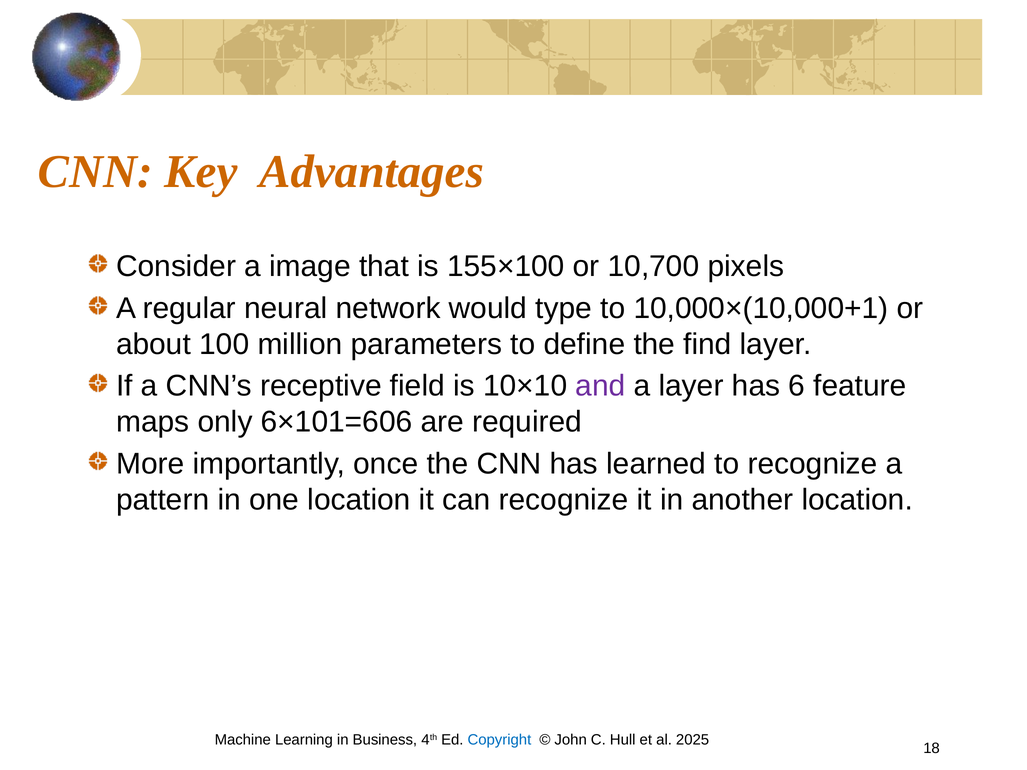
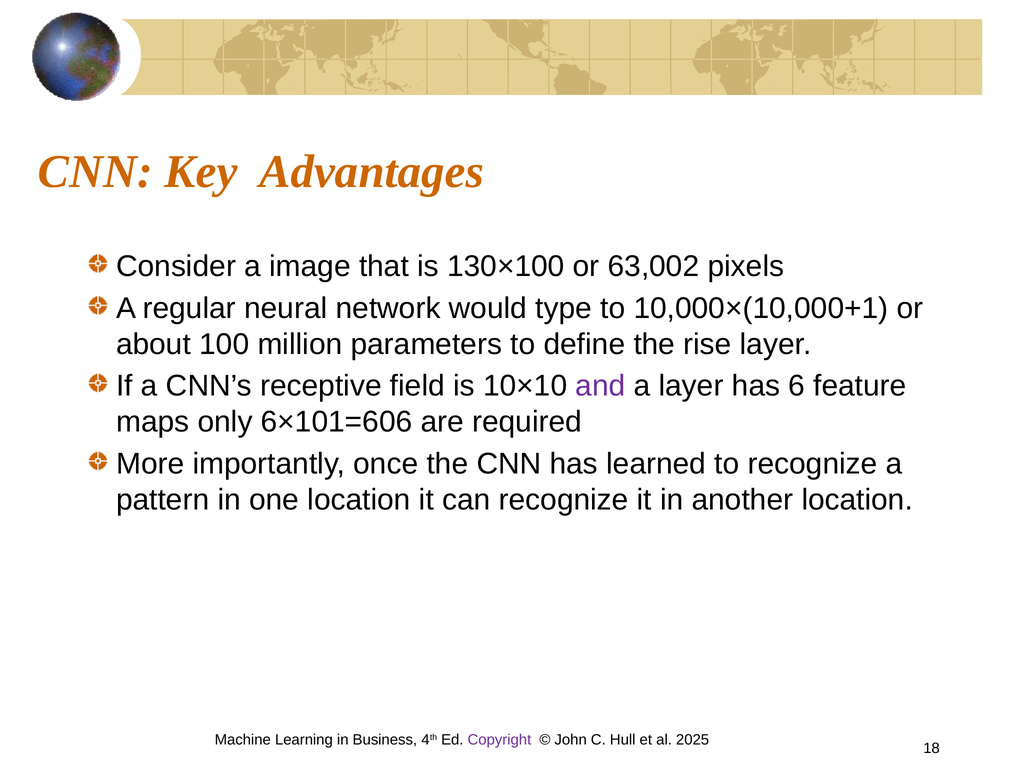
155×100: 155×100 -> 130×100
10,700: 10,700 -> 63,002
find: find -> rise
Copyright colour: blue -> purple
